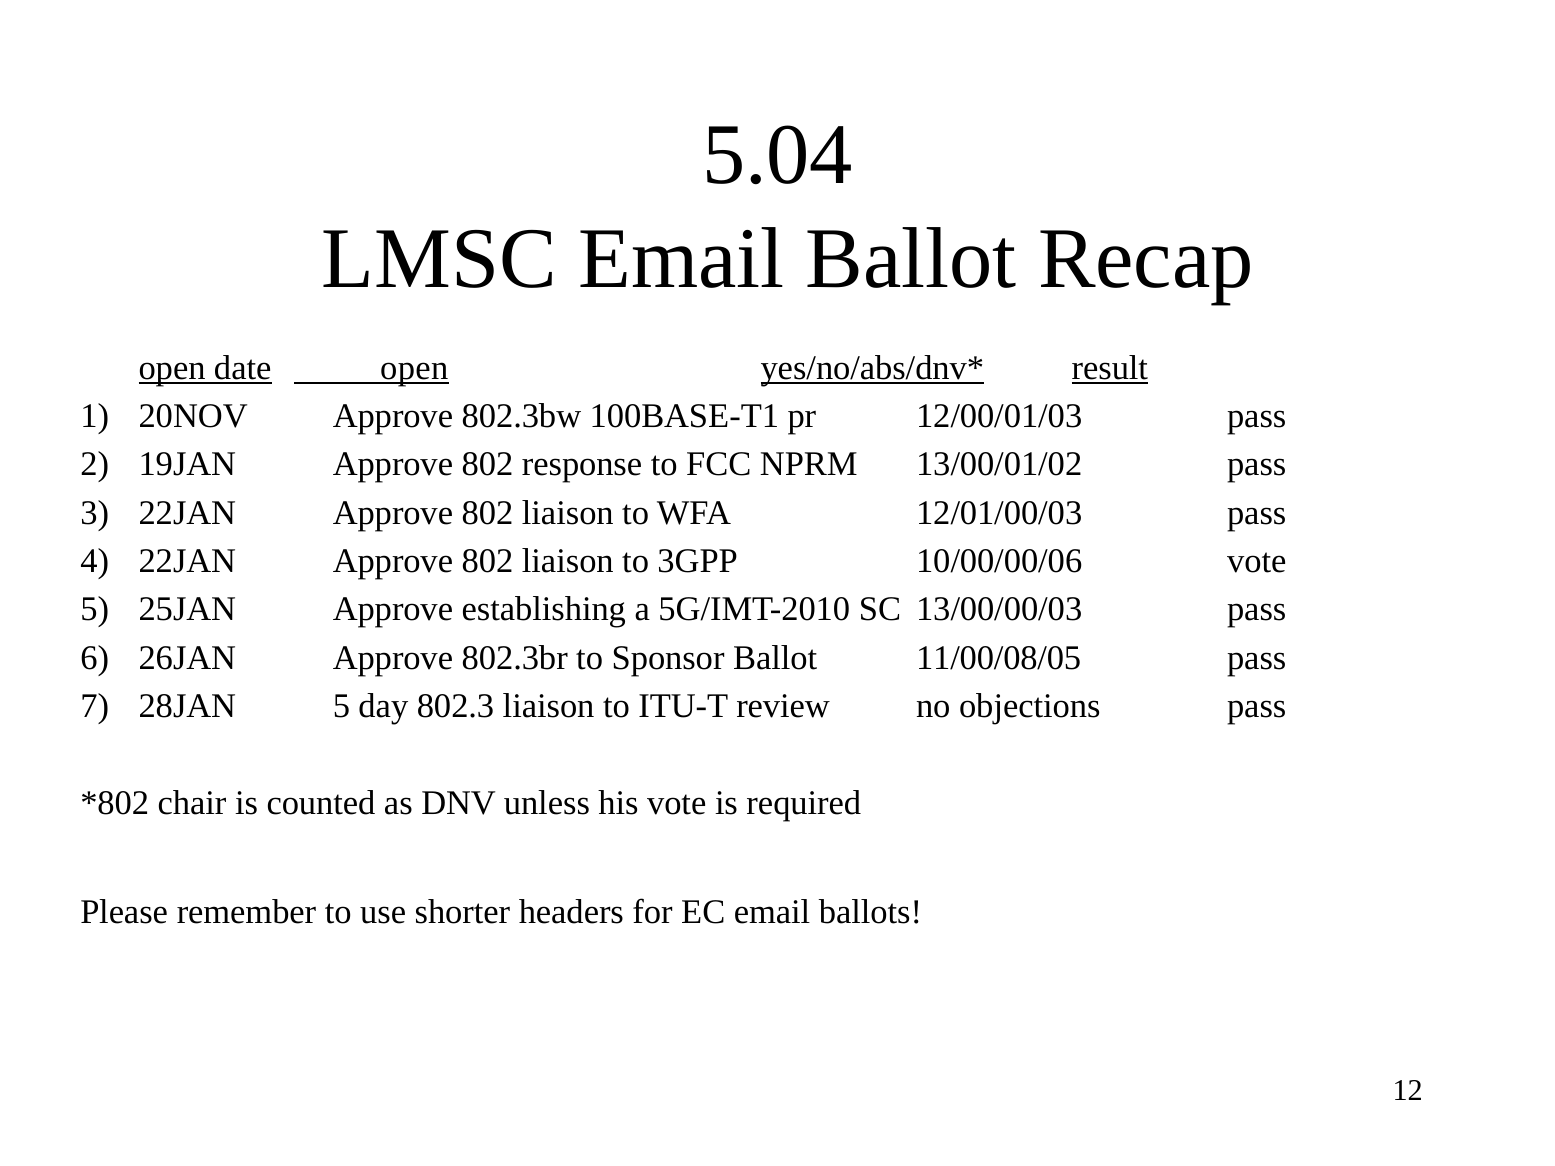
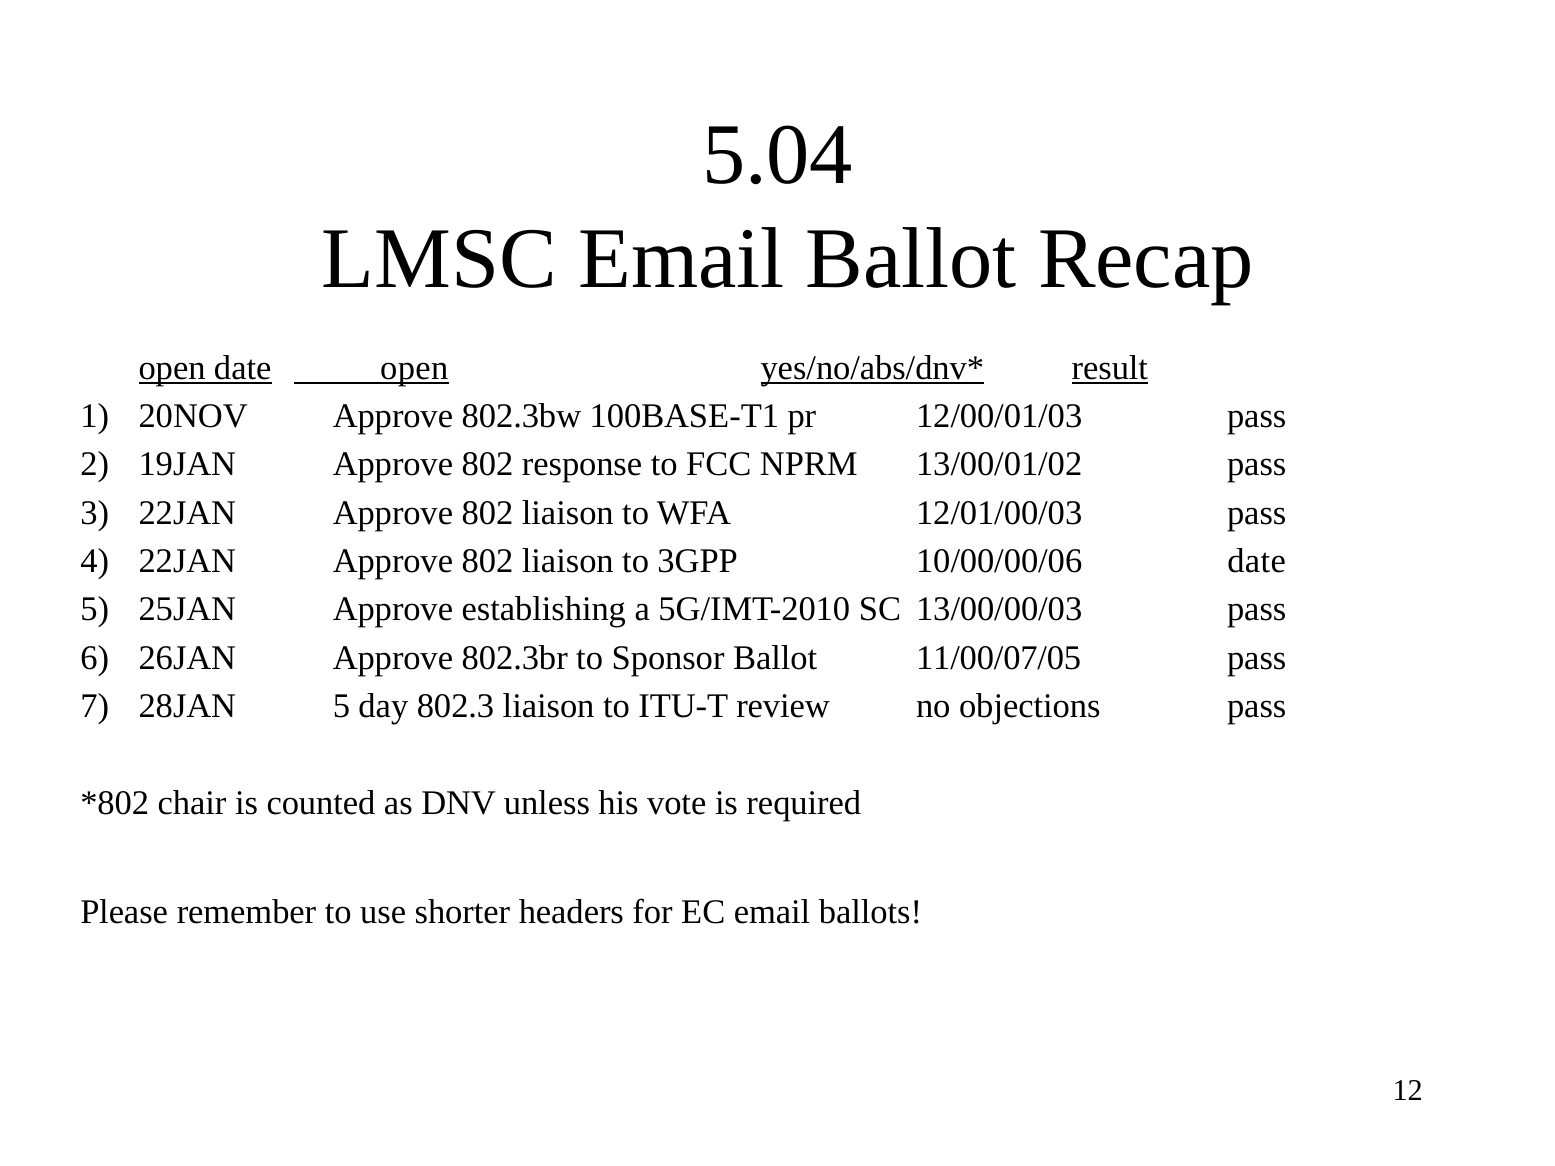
10/00/00/06 vote: vote -> date
11/00/08/05: 11/00/08/05 -> 11/00/07/05
